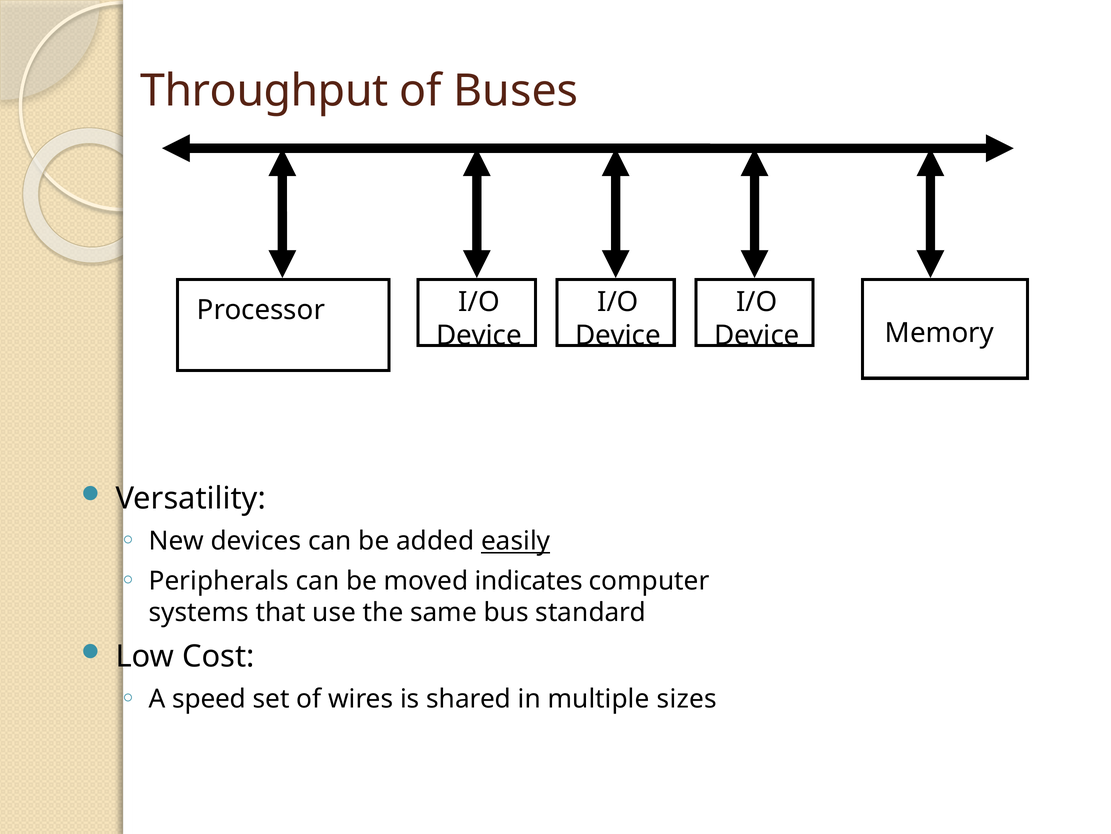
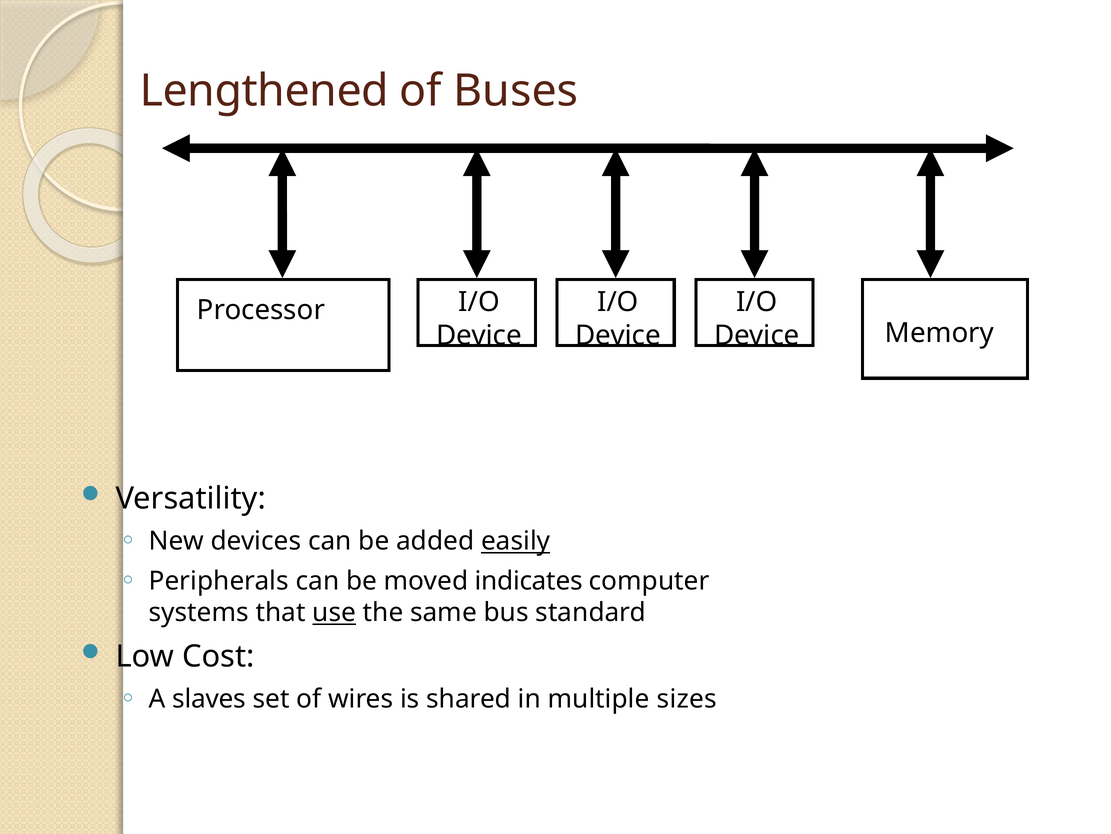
Throughput: Throughput -> Lengthened
use underline: none -> present
speed: speed -> slaves
